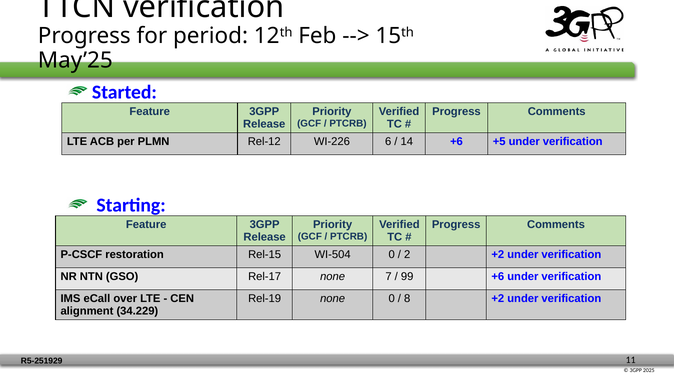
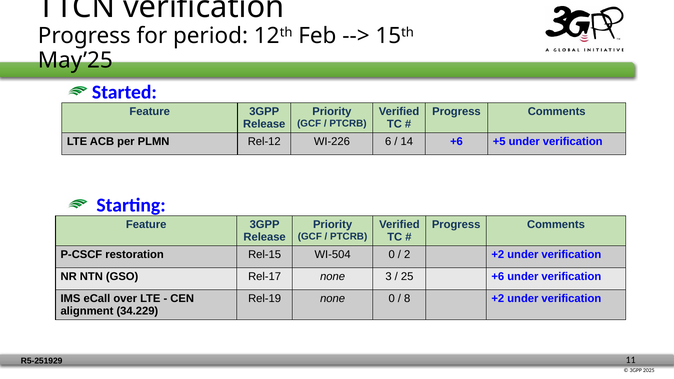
7: 7 -> 3
99: 99 -> 25
